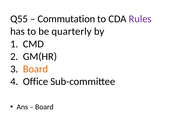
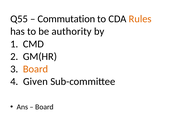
Rules colour: purple -> orange
quarterly: quarterly -> authority
Office: Office -> Given
